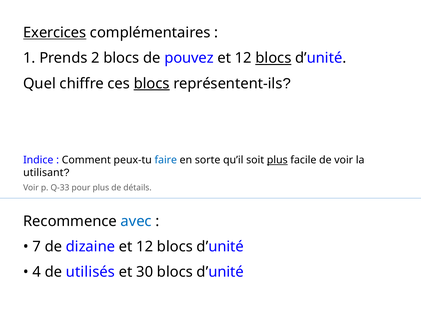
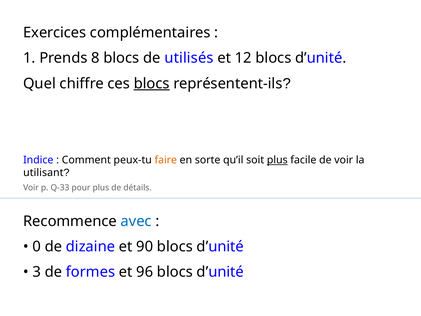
Exercices underline: present -> none
2: 2 -> 8
pouvez: pouvez -> utilisés
blocs at (273, 58) underline: present -> none
faire colour: blue -> orange
7: 7 -> 0
dizaine et 12: 12 -> 90
4: 4 -> 3
utilisés: utilisés -> formes
30: 30 -> 96
